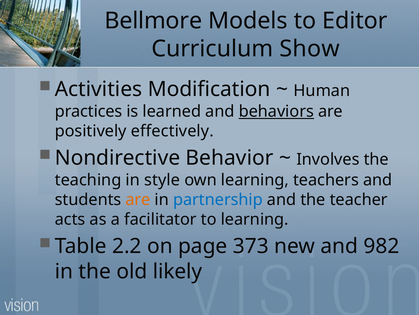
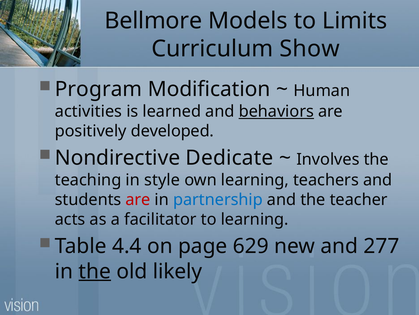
Editor: Editor -> Limits
Activities: Activities -> Program
practices: practices -> activities
effectively: effectively -> developed
Behavior: Behavior -> Dedicate
are at (138, 199) colour: orange -> red
2.2: 2.2 -> 4.4
373: 373 -> 629
982: 982 -> 277
the at (95, 271) underline: none -> present
